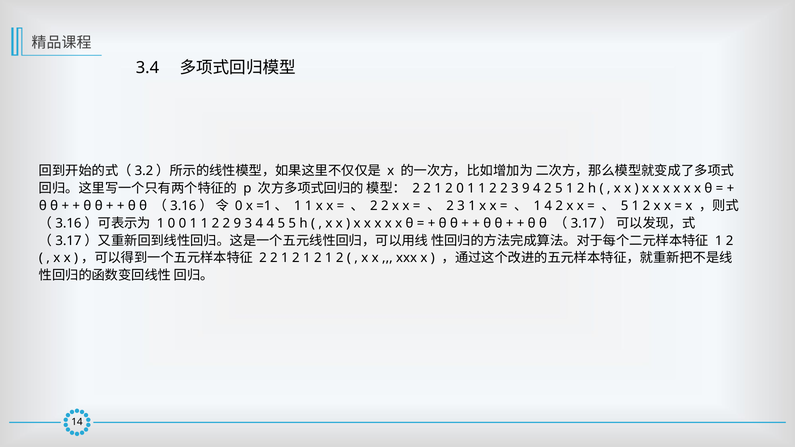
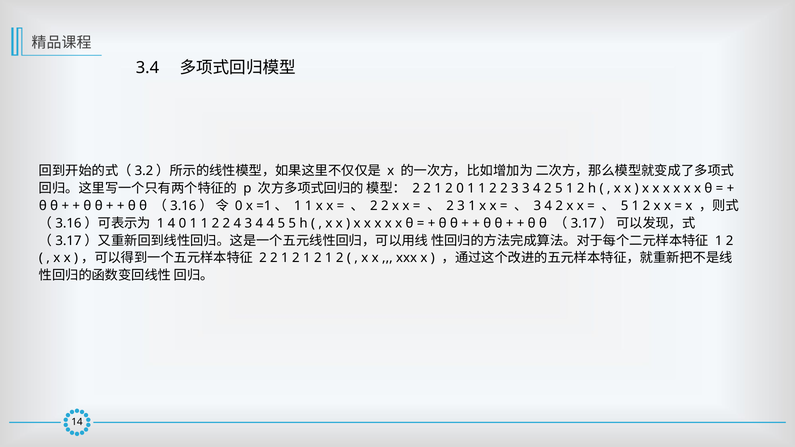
3 9: 9 -> 3
1 at (537, 206): 1 -> 3
1 0: 0 -> 4
2 9: 9 -> 4
